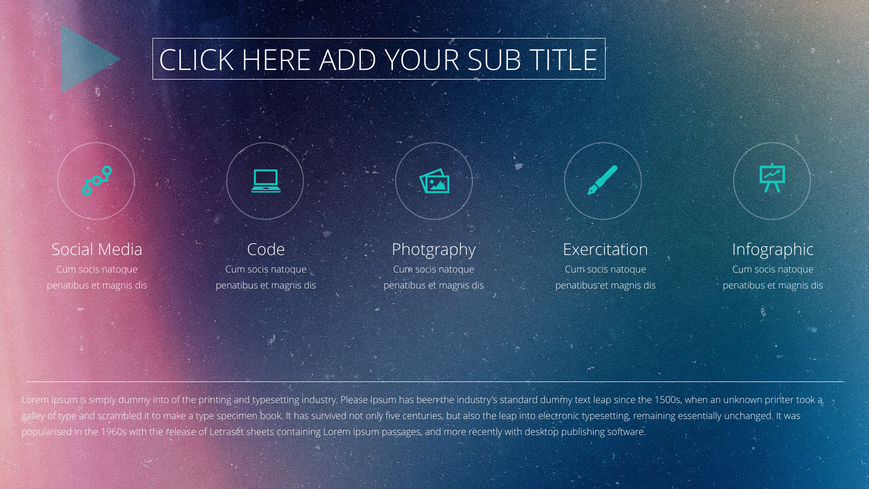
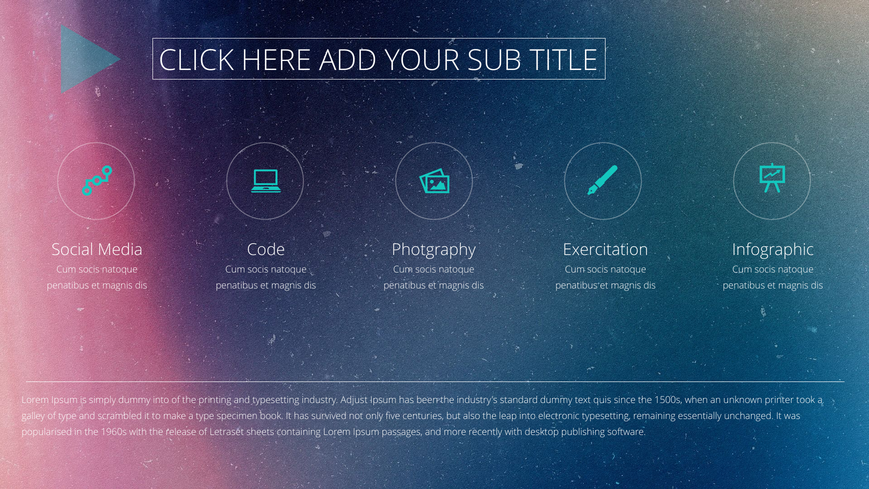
Please: Please -> Adjust
text leap: leap -> quis
